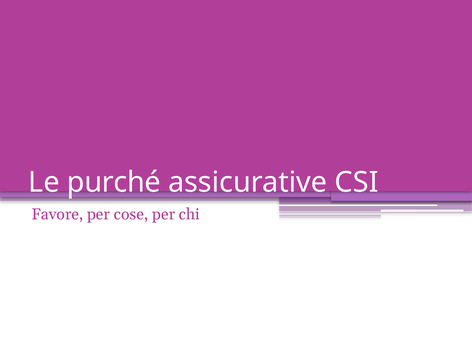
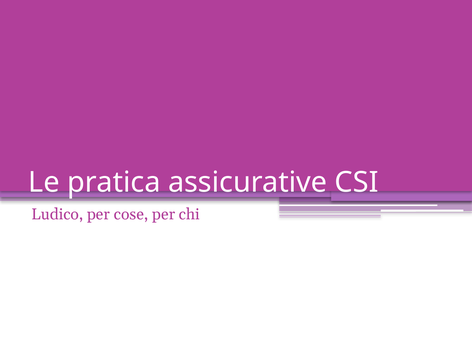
purché: purché -> pratica
Favore: Favore -> Ludico
